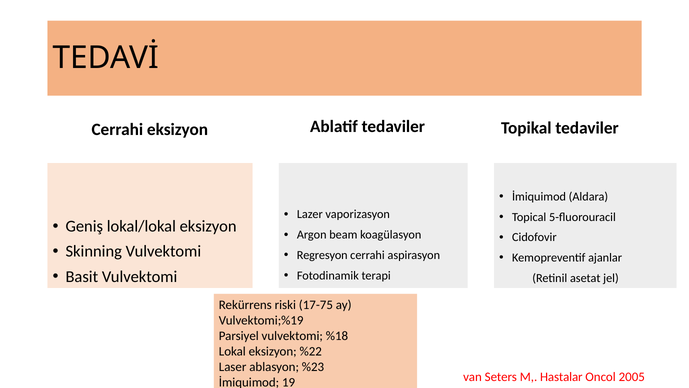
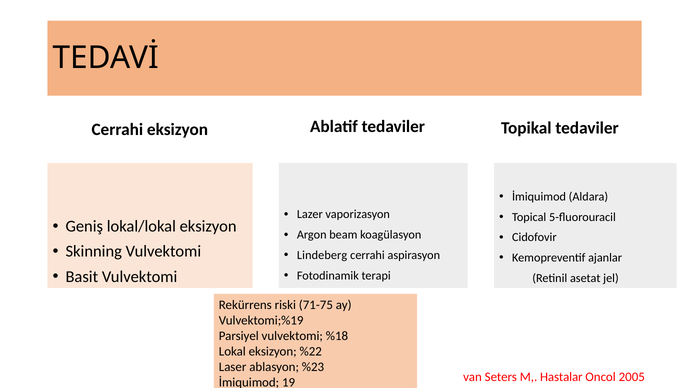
Regresyon: Regresyon -> Lindeberg
17-75: 17-75 -> 71-75
